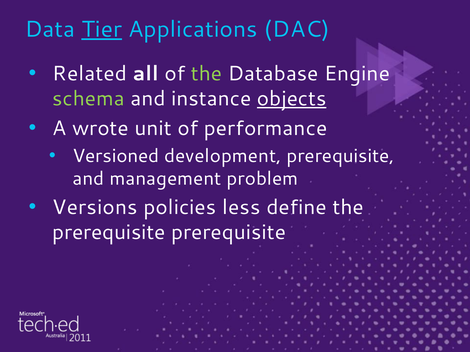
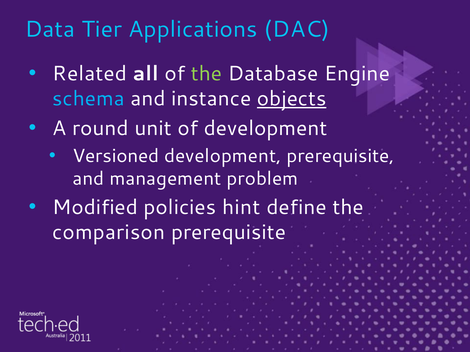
Tier underline: present -> none
schema colour: light green -> light blue
wrote: wrote -> round
of performance: performance -> development
Versions: Versions -> Modified
less: less -> hint
prerequisite at (109, 233): prerequisite -> comparison
